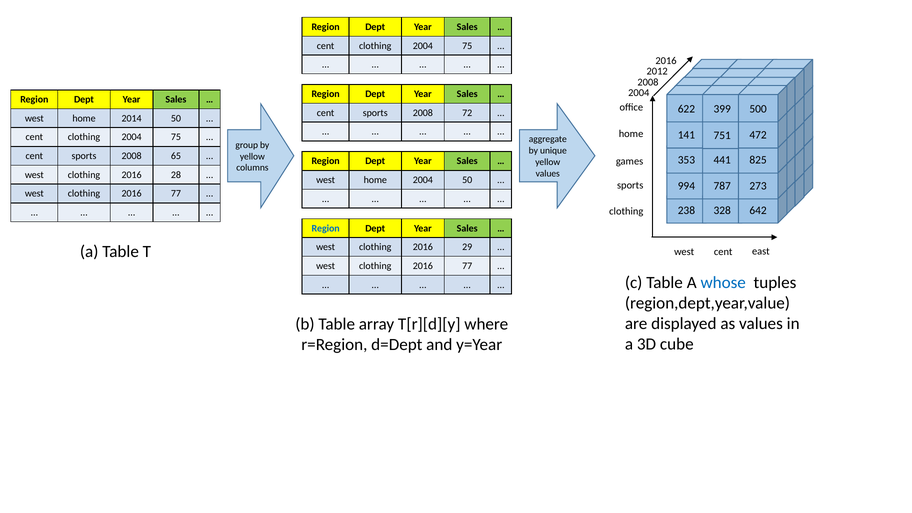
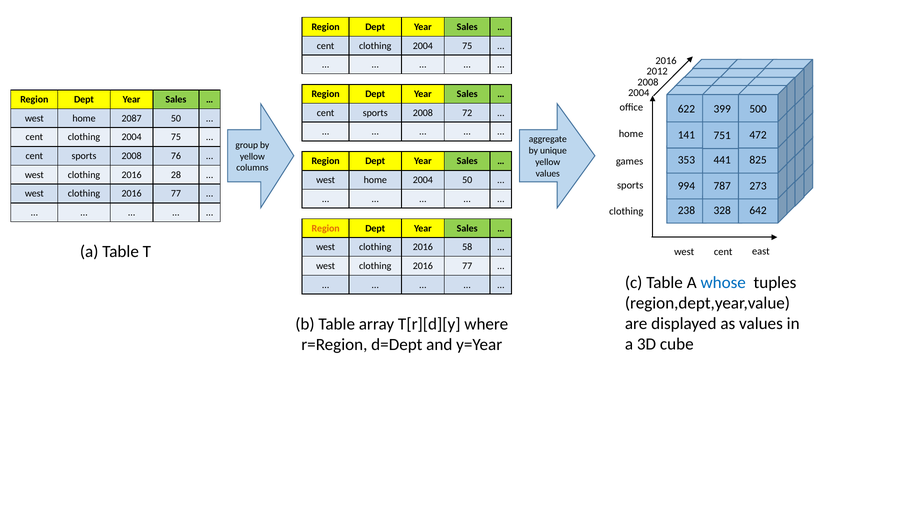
2014: 2014 -> 2087
65: 65 -> 76
Region at (326, 228) colour: blue -> orange
29: 29 -> 58
